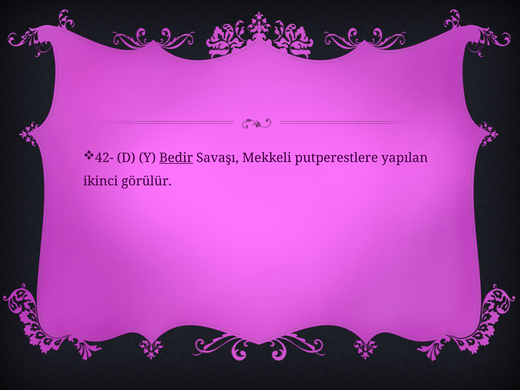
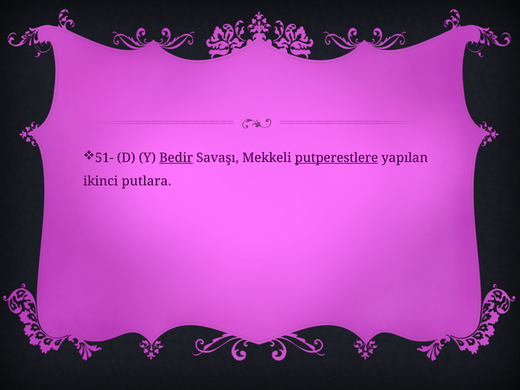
42-: 42- -> 51-
putperestlere underline: none -> present
görülür: görülür -> putlara
